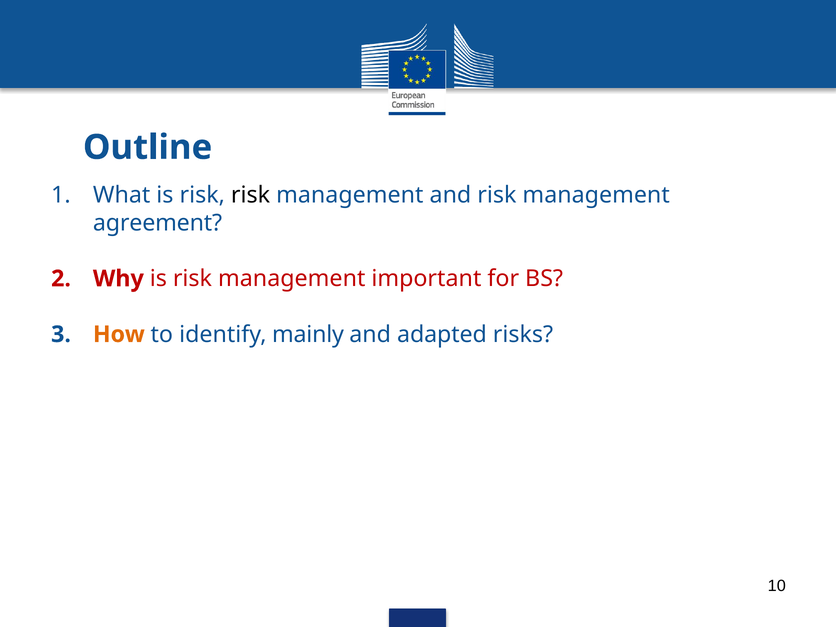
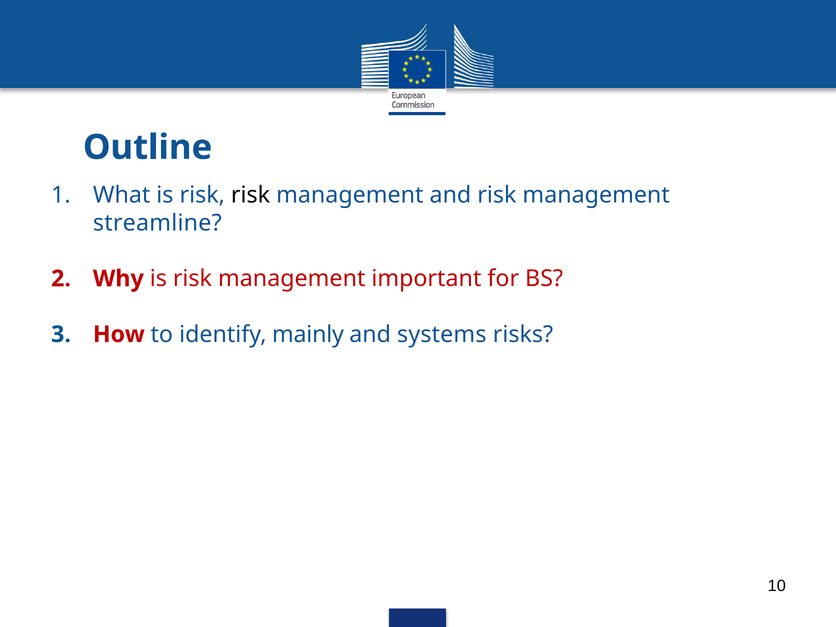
agreement: agreement -> streamline
How colour: orange -> red
adapted: adapted -> systems
